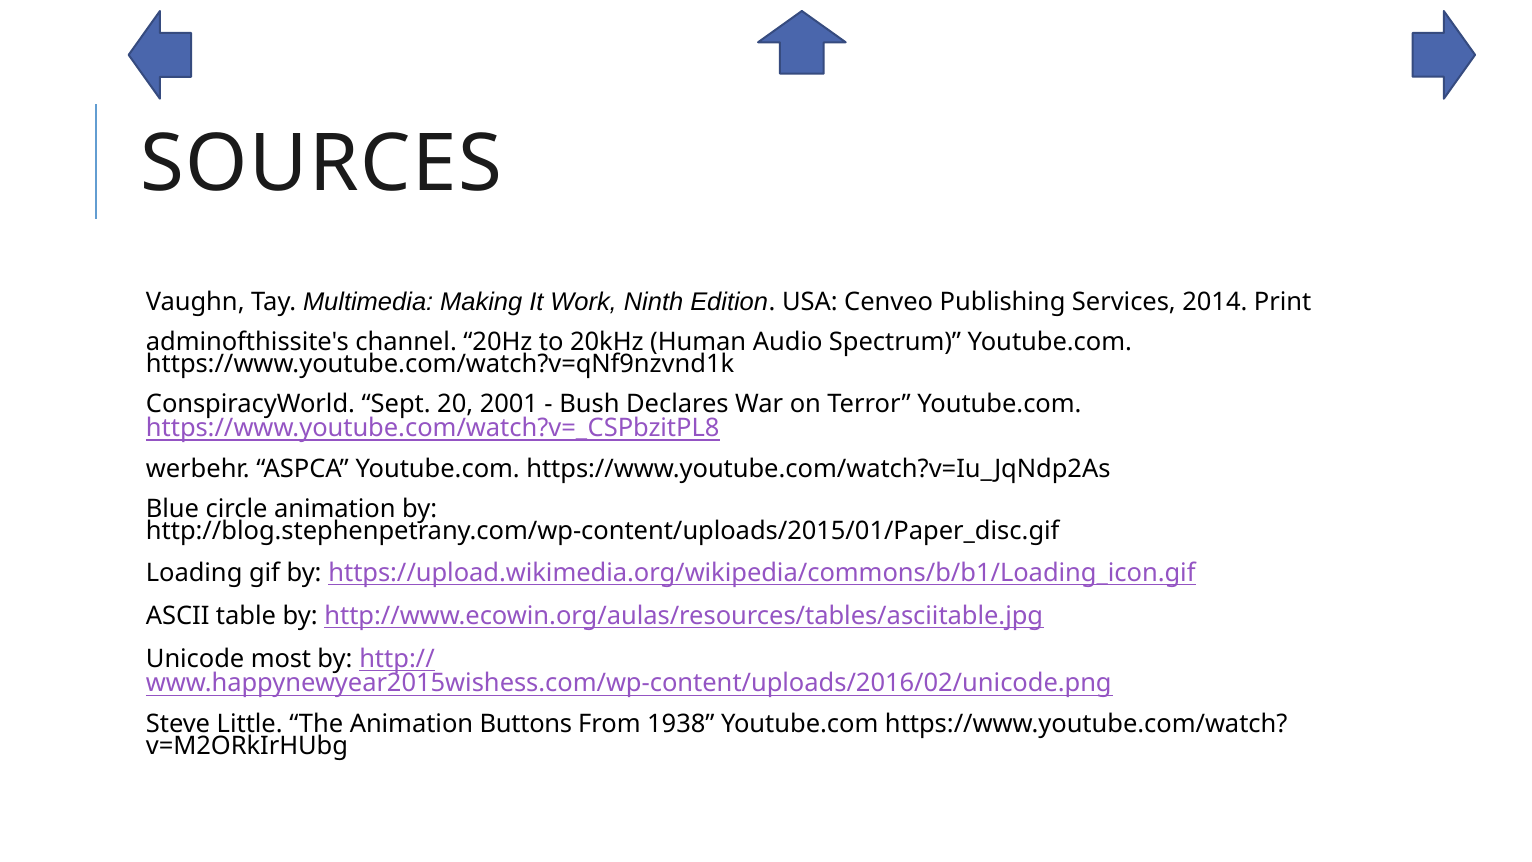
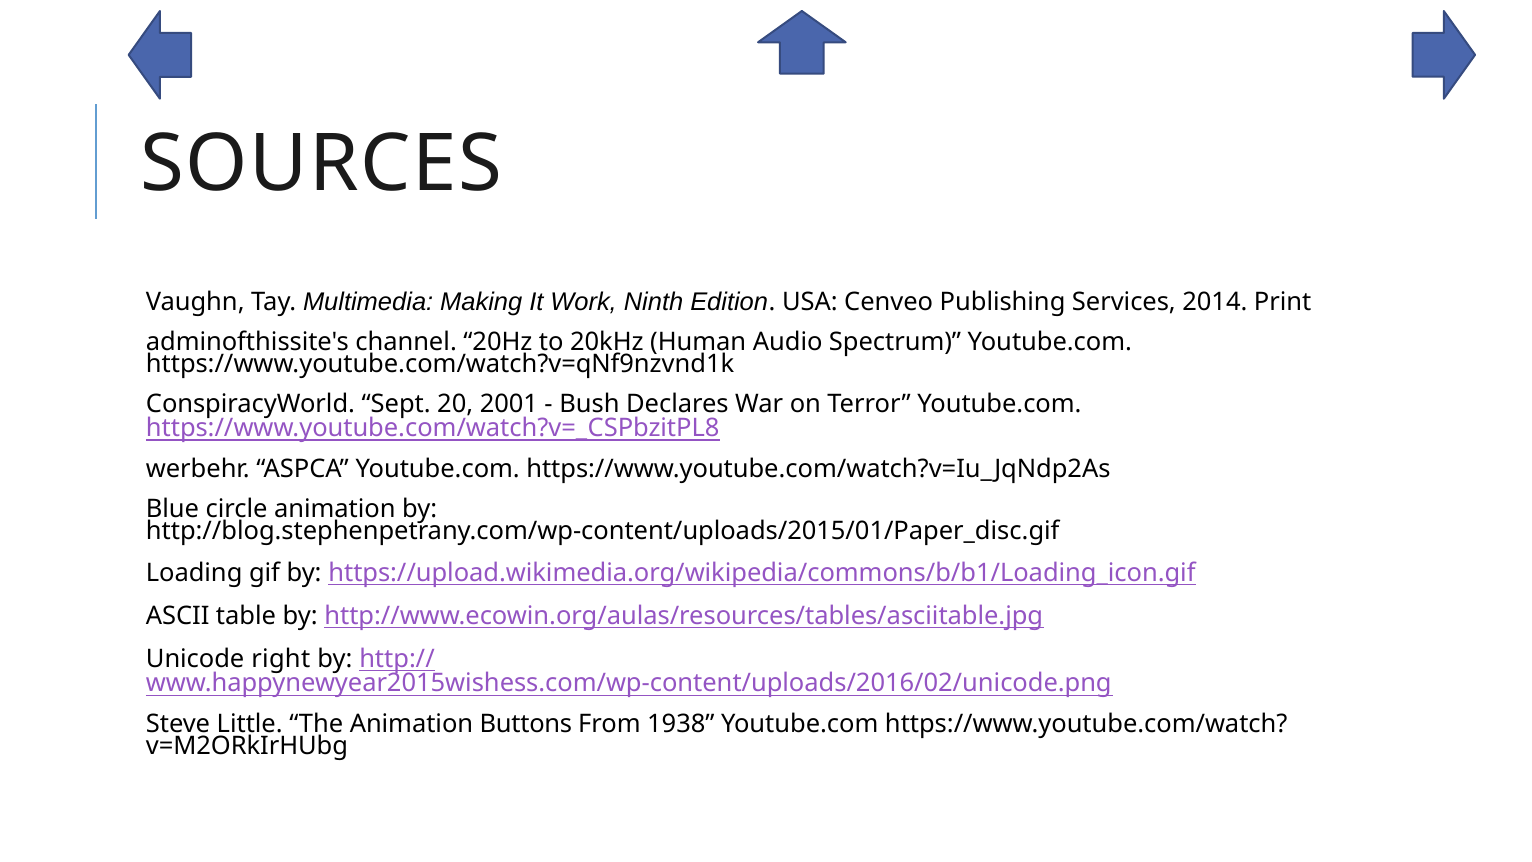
most: most -> right
